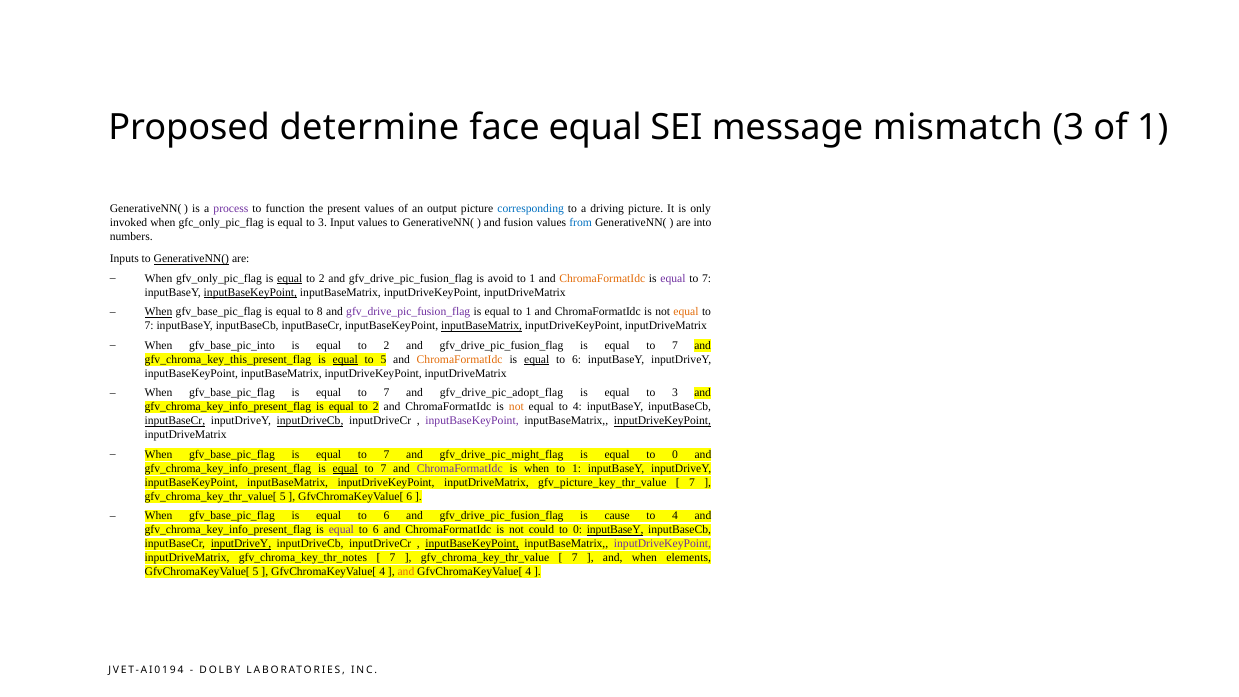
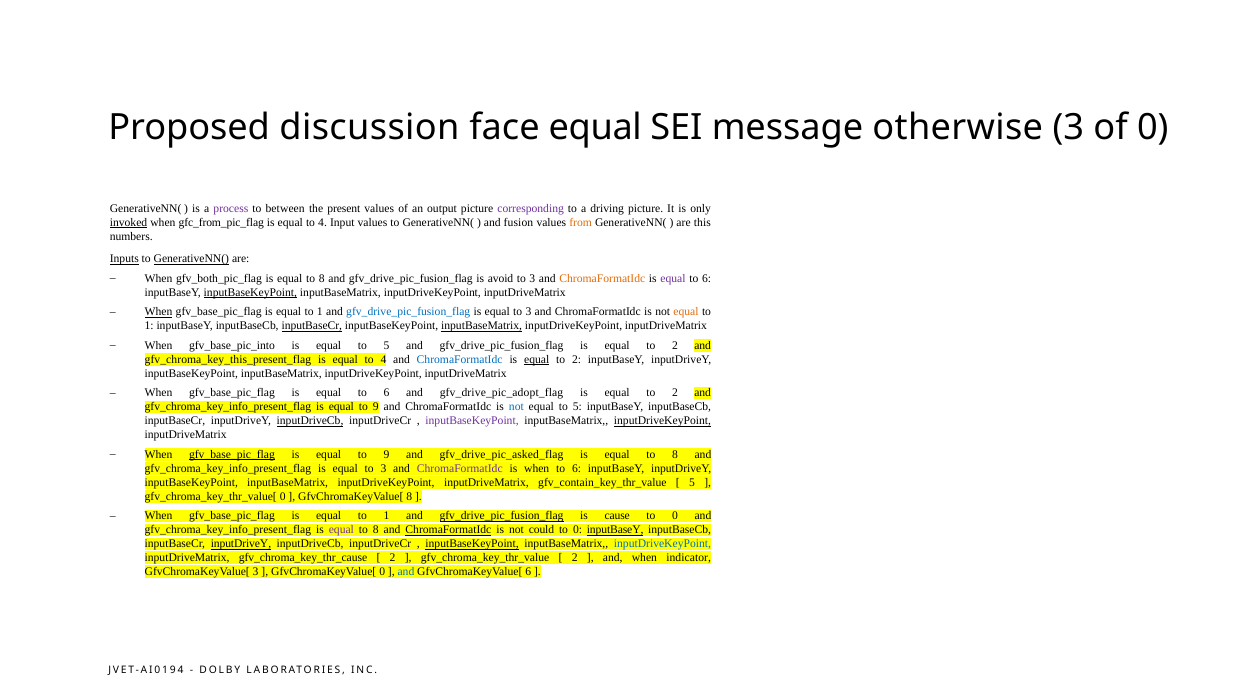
determine: determine -> discussion
mismatch: mismatch -> otherwise
of 1: 1 -> 0
function: function -> between
corresponding colour: blue -> purple
invoked underline: none -> present
gfc_only_pic_flag: gfc_only_pic_flag -> gfc_from_pic_flag
3 at (323, 222): 3 -> 4
from colour: blue -> orange
into: into -> this
Inputs underline: none -> present
gfv_only_pic_flag: gfv_only_pic_flag -> gfv_both_pic_flag
equal at (290, 279) underline: present -> none
2 at (322, 279): 2 -> 8
1 at (532, 279): 1 -> 3
7 at (707, 279): 7 -> 6
8 at (320, 312): 8 -> 1
gfv_drive_pic_fusion_flag at (408, 312) colour: purple -> blue
1 at (528, 312): 1 -> 3
7 at (149, 326): 7 -> 1
inputBaseCr at (312, 326) underline: none -> present
2 at (387, 346): 2 -> 5
7 at (675, 346): 7 -> 2
equal at (345, 360) underline: present -> none
5 at (383, 360): 5 -> 4
ChromaFormatIdc at (460, 360) colour: orange -> blue
6 at (577, 360): 6 -> 2
7 at (387, 393): 7 -> 6
3 at (675, 393): 3 -> 2
2 at (376, 407): 2 -> 9
not at (516, 407) colour: orange -> blue
4 at (577, 407): 4 -> 5
inputBaseCr at (175, 421) underline: present -> none
gfv_base_pic_flag at (232, 455) underline: none -> present
7 at (387, 455): 7 -> 9
gfv_drive_pic_might_flag: gfv_drive_pic_might_flag -> gfv_drive_pic_asked_flag
0 at (675, 455): 0 -> 8
equal at (345, 469) underline: present -> none
7 at (383, 469): 7 -> 3
1 at (577, 469): 1 -> 6
gfv_picture_key_thr_value: gfv_picture_key_thr_value -> gfv_contain_key_thr_value
7 at (692, 482): 7 -> 5
gfv_chroma_key_thr_value[ 5: 5 -> 0
GfvChromaKeyValue[ 6: 6 -> 8
6 at (387, 516): 6 -> 1
gfv_drive_pic_fusion_flag at (502, 516) underline: none -> present
4 at (675, 516): 4 -> 0
6 at (376, 530): 6 -> 8
ChromaFormatIdc at (448, 530) underline: none -> present
inputDriveKeyPoint at (662, 544) colour: purple -> blue
gfv_chroma_key_thr_notes: gfv_chroma_key_thr_notes -> gfv_chroma_key_thr_cause
7 at (393, 558): 7 -> 2
7 at (575, 558): 7 -> 2
elements: elements -> indicator
GfvChromaKeyValue[ 5: 5 -> 3
4 at (382, 572): 4 -> 0
and at (406, 572) colour: orange -> blue
4 at (528, 572): 4 -> 6
